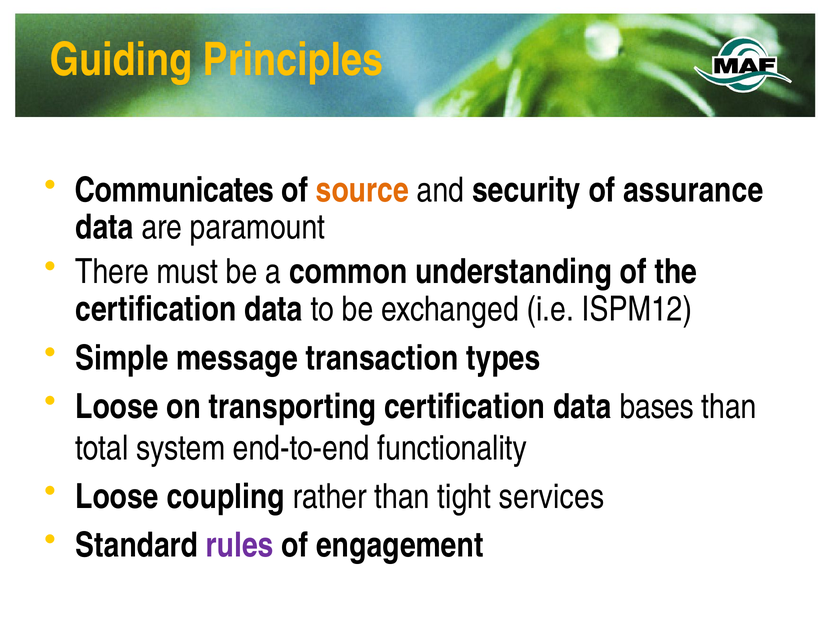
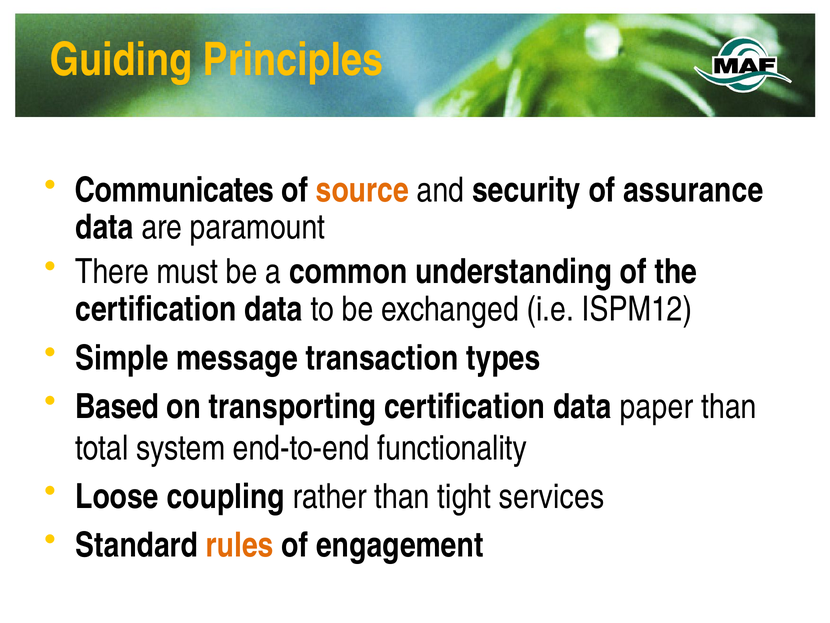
Loose at (117, 406): Loose -> Based
bases: bases -> paper
rules colour: purple -> orange
